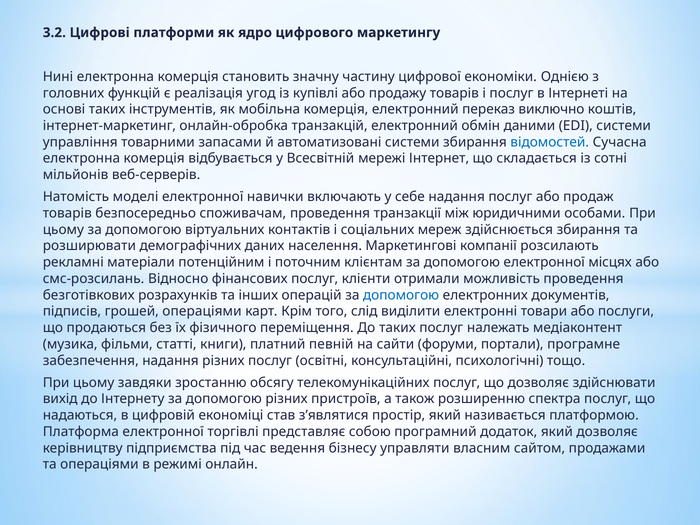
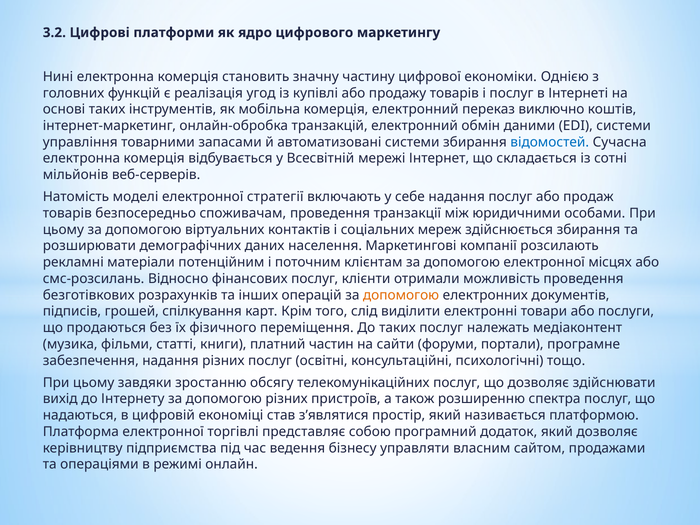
навички: навички -> стратегії
допомогою at (401, 295) colour: blue -> orange
грошей операціями: операціями -> спілкування
певній: певній -> частин
